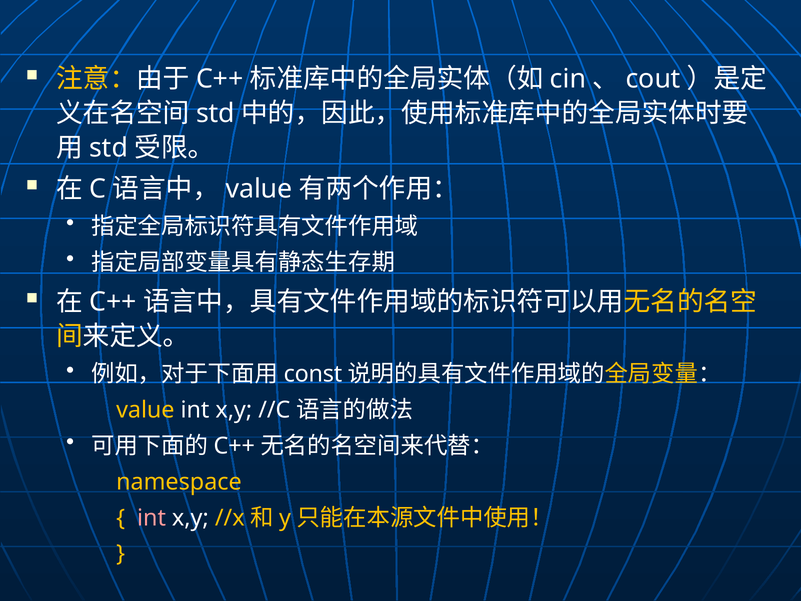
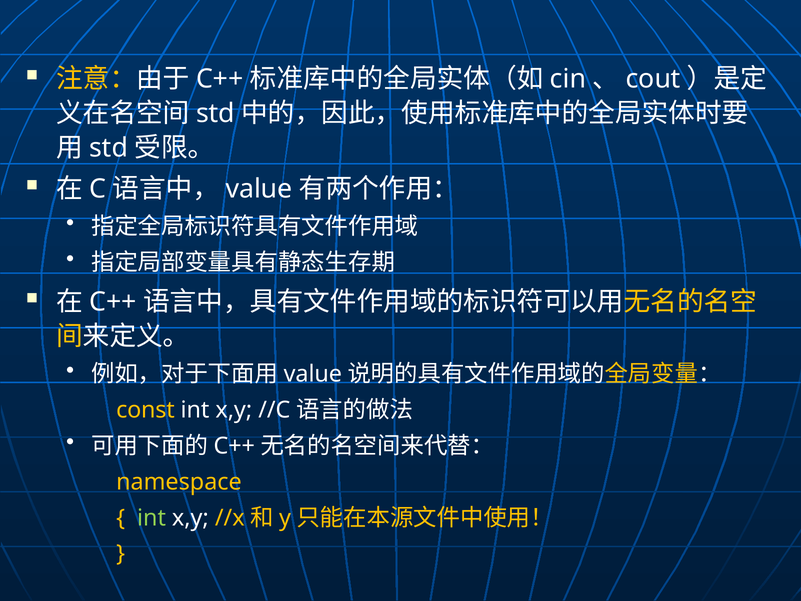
const at (313, 374): const -> value
value at (145, 410): value -> const
int at (152, 518) colour: pink -> light green
